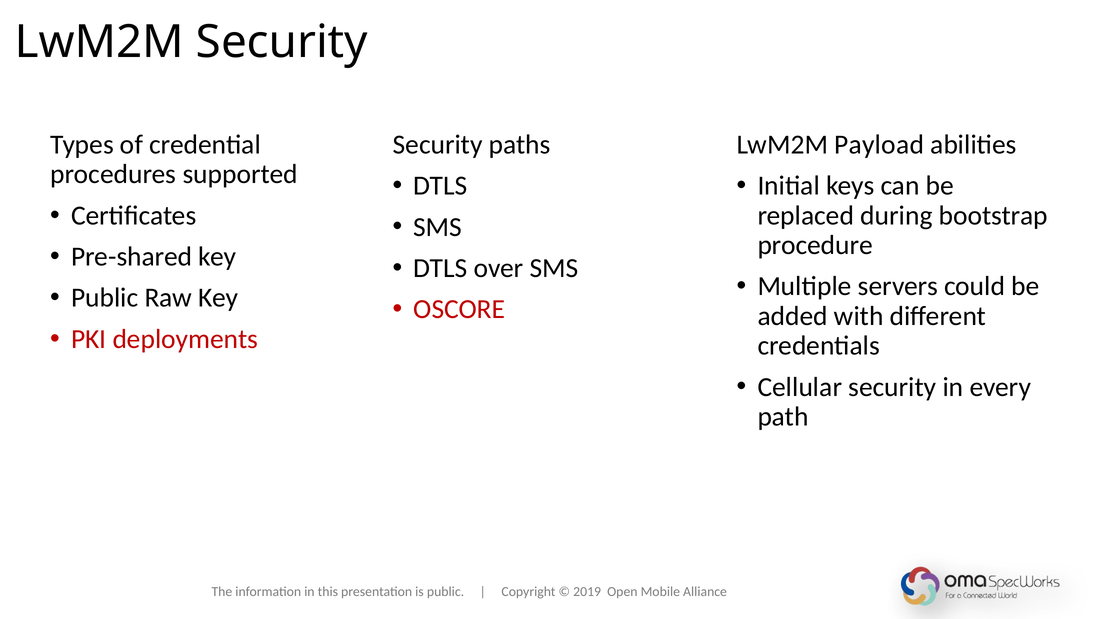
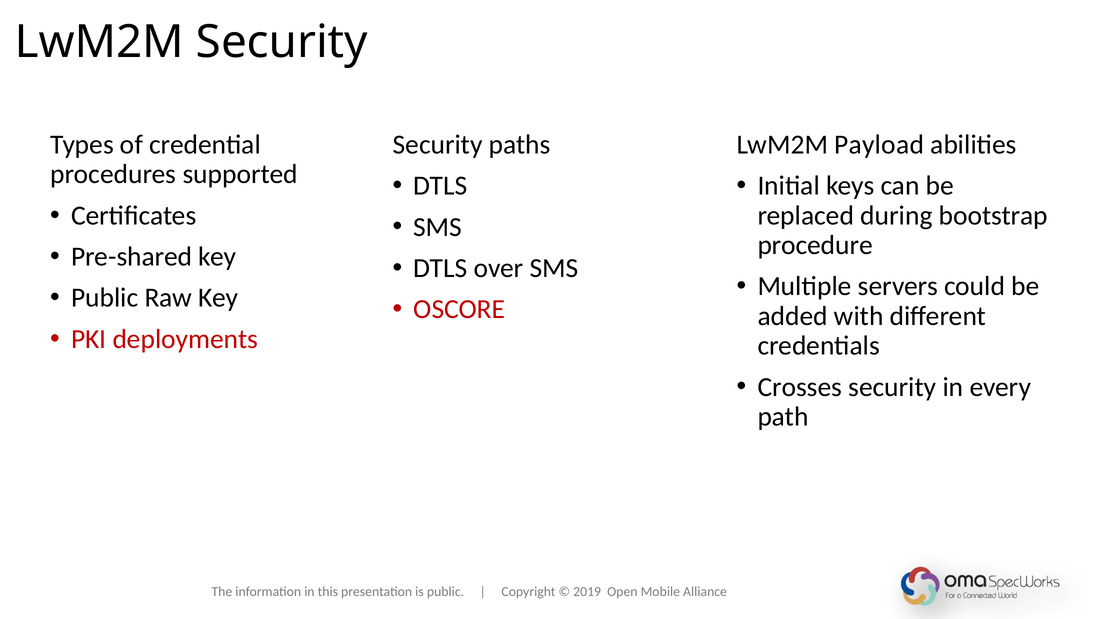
Cellular: Cellular -> Crosses
